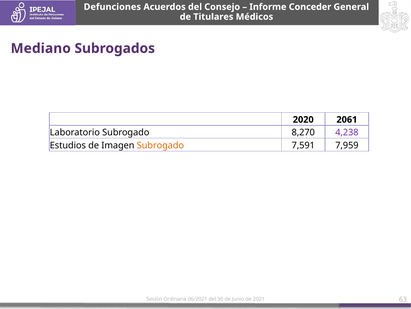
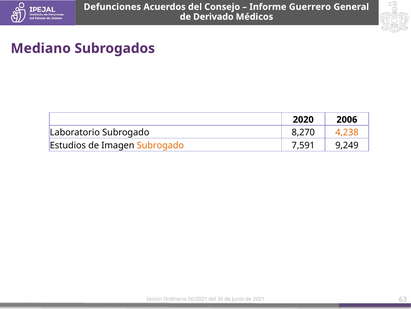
Conceder: Conceder -> Guerrero
Titulares: Titulares -> Derivado
2061: 2061 -> 2006
4,238 colour: purple -> orange
7,959: 7,959 -> 9,249
